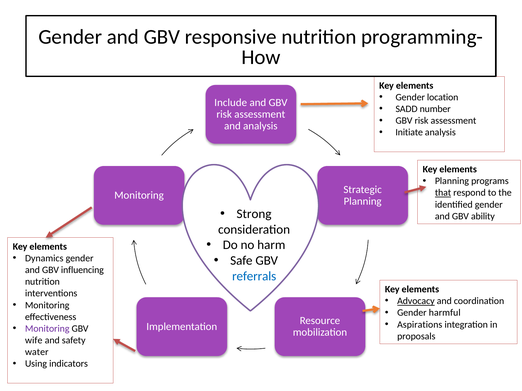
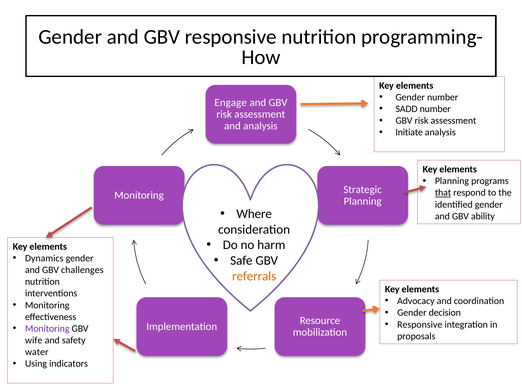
Gender location: location -> number
Include: Include -> Engage
Strong: Strong -> Where
influencing: influencing -> challenges
referrals colour: blue -> orange
Advocacy underline: present -> none
harmful: harmful -> decision
Aspirations at (420, 325): Aspirations -> Responsive
